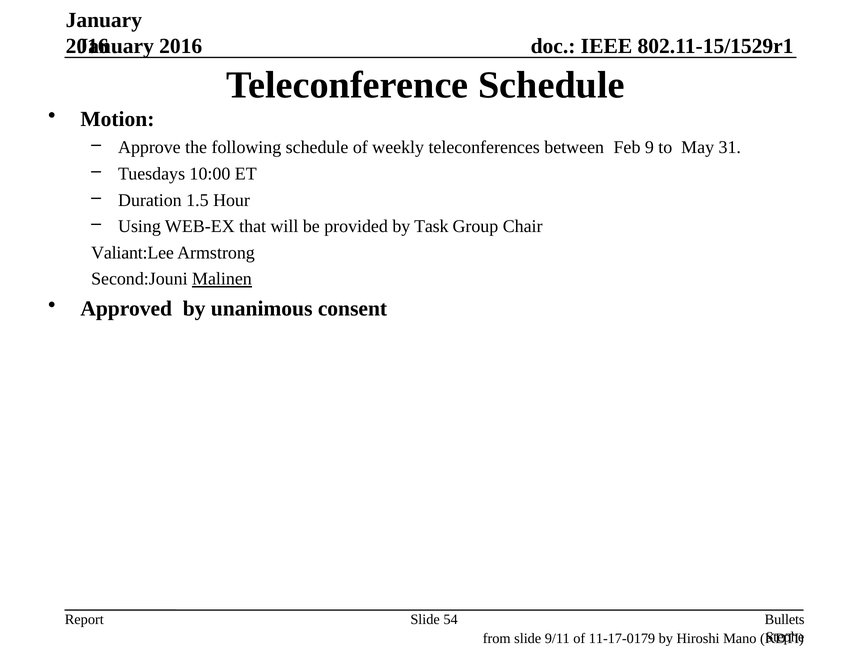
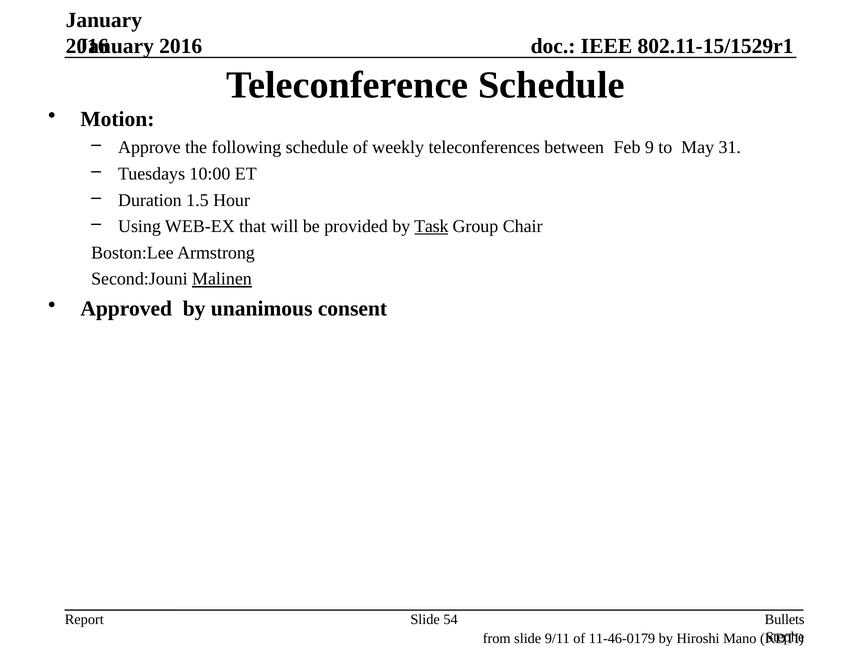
Task underline: none -> present
Valiant:Lee: Valiant:Lee -> Boston:Lee
11-17-0179: 11-17-0179 -> 11-46-0179
